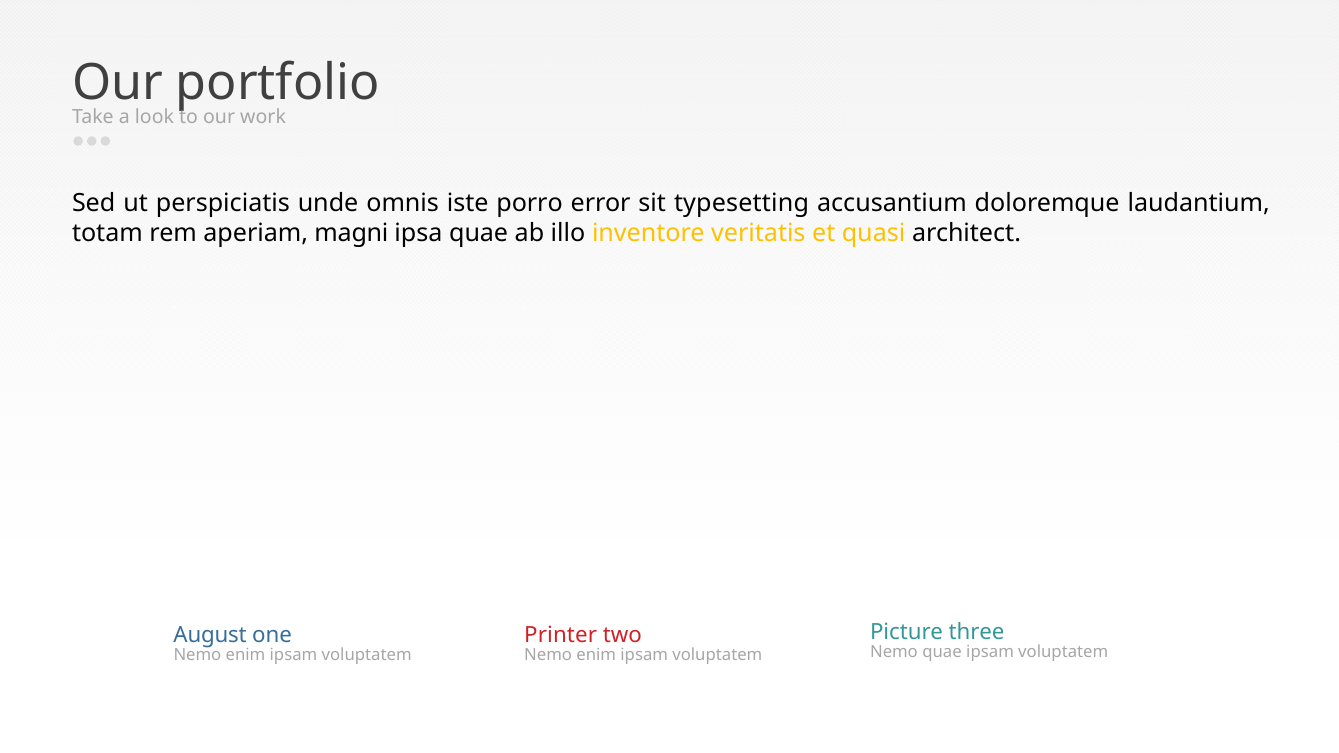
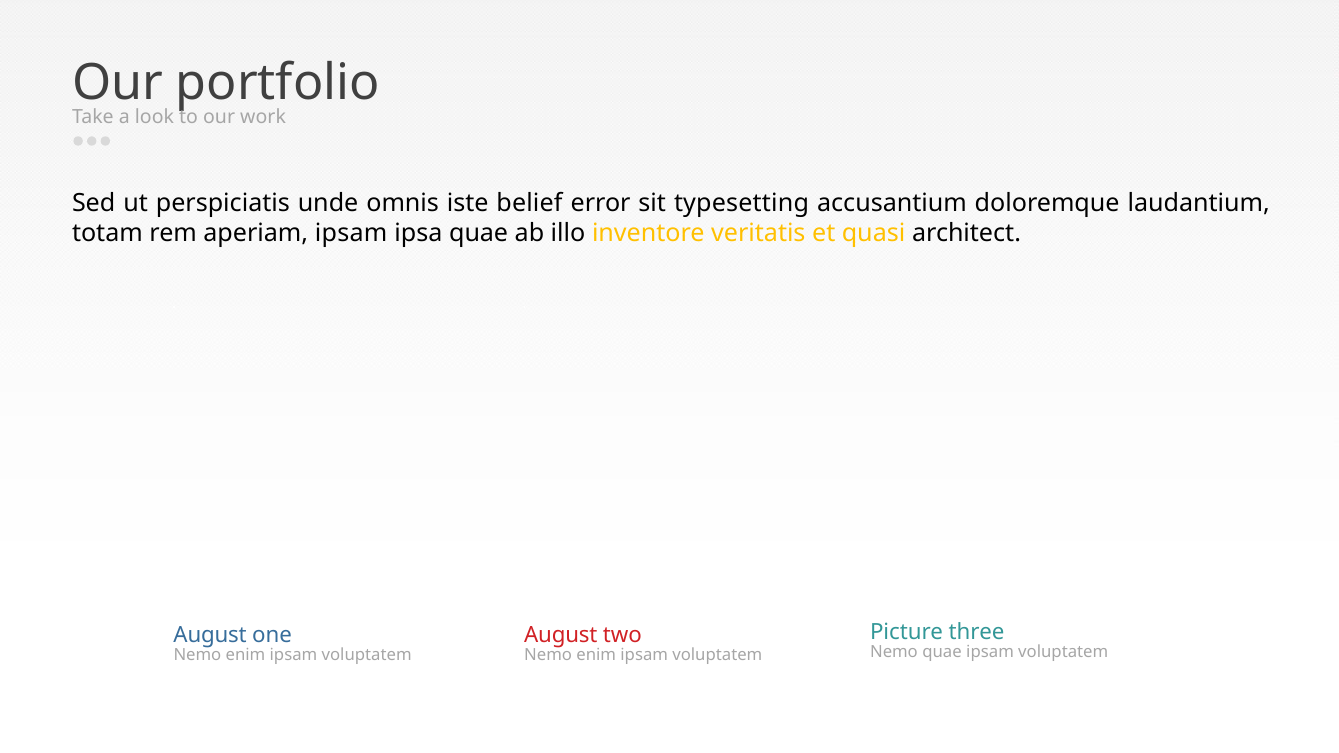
porro: porro -> belief
aperiam magni: magni -> ipsam
Printer at (561, 635): Printer -> August
